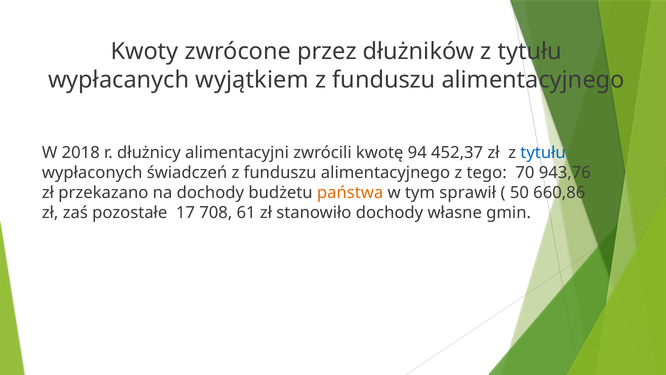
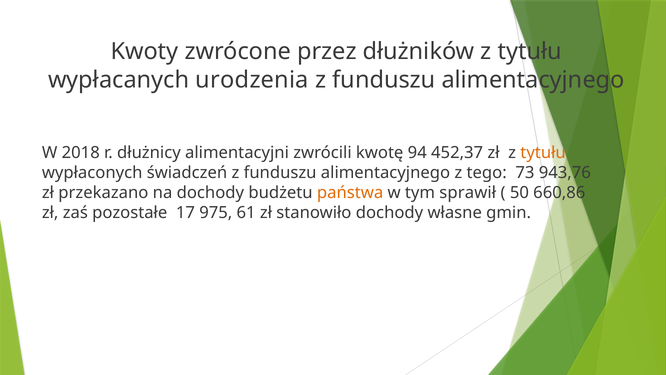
wyjątkiem: wyjątkiem -> urodzenia
tytułu at (543, 152) colour: blue -> orange
70: 70 -> 73
708: 708 -> 975
